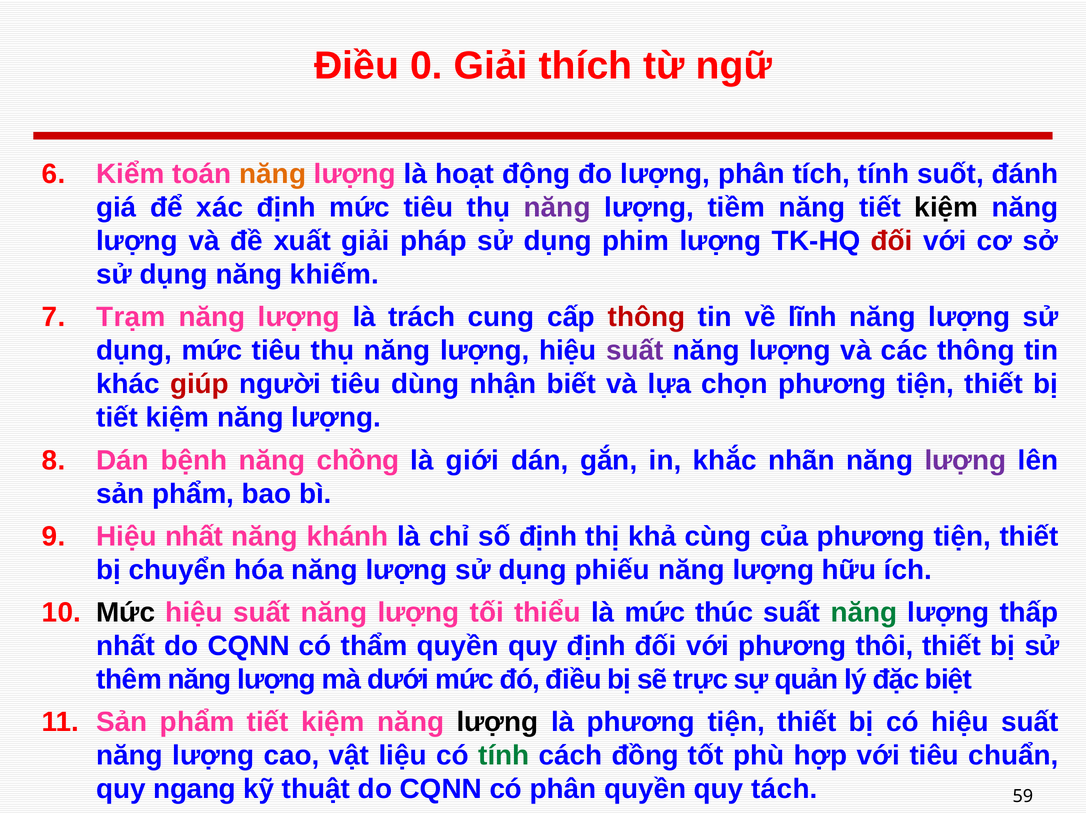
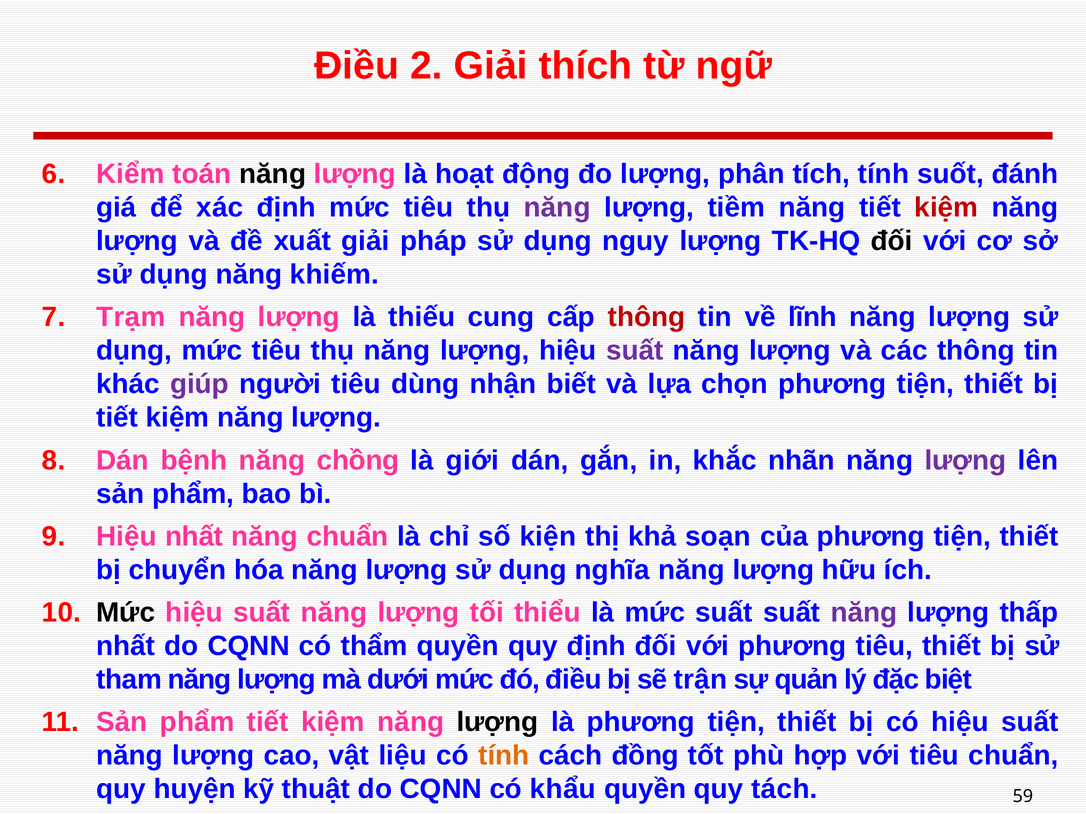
0: 0 -> 2
năng at (273, 174) colour: orange -> black
kiệm at (946, 208) colour: black -> red
phim: phim -> nguy
đối at (892, 241) colour: red -> black
trách: trách -> thiếu
giúp colour: red -> purple
năng khánh: khánh -> chuẩn
số định: định -> kiện
cùng: cùng -> soạn
phiếu: phiếu -> nghĩa
mức thúc: thúc -> suất
năng at (864, 613) colour: green -> purple
phương thôi: thôi -> tiêu
thêm: thêm -> tham
trực: trực -> trận
tính at (504, 756) colour: green -> orange
ngang: ngang -> huyện
có phân: phân -> khẩu
